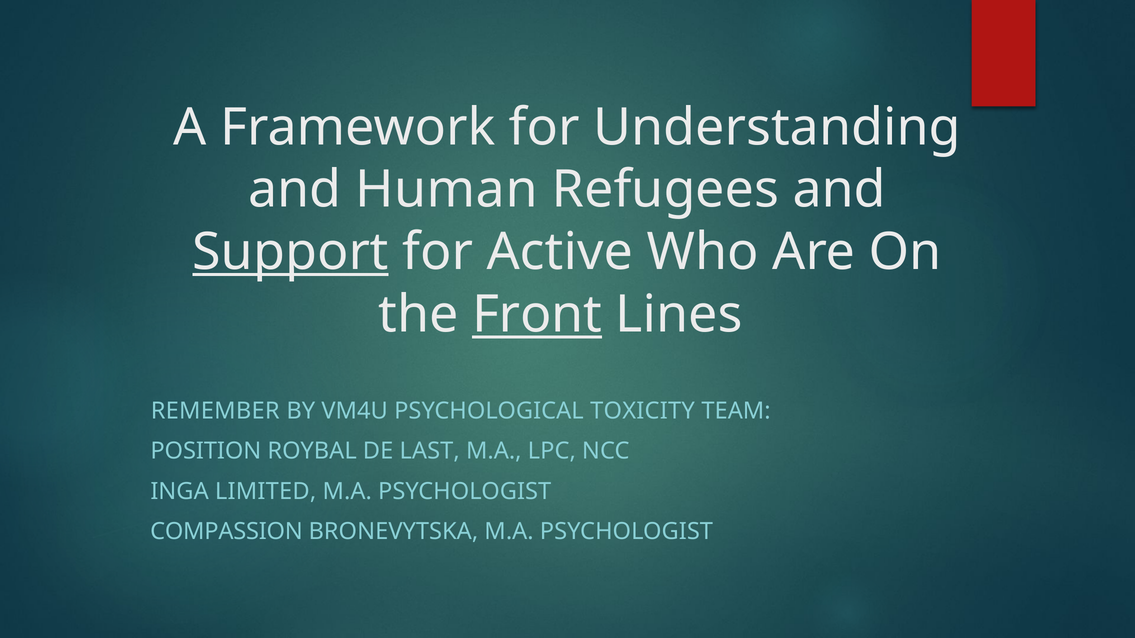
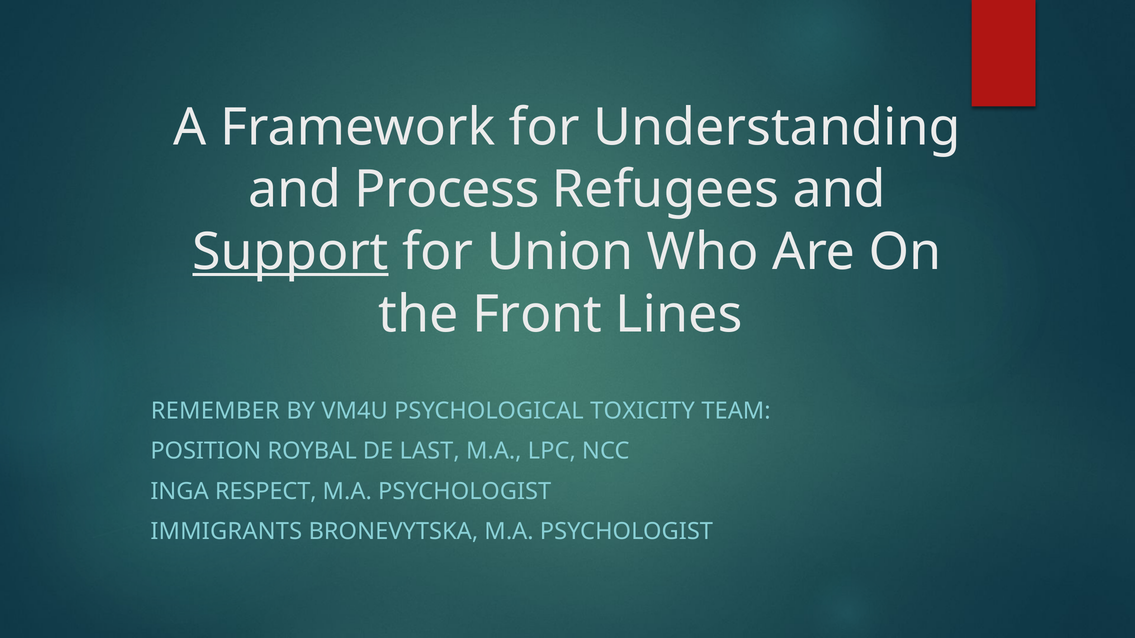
Human: Human -> Process
Active: Active -> Union
Front underline: present -> none
LIMITED: LIMITED -> RESPECT
COMPASSION: COMPASSION -> IMMIGRANTS
